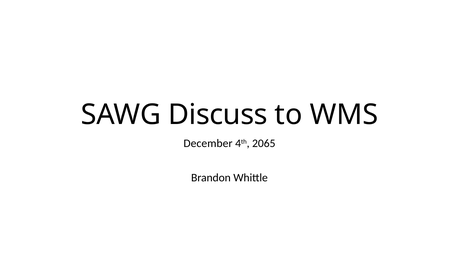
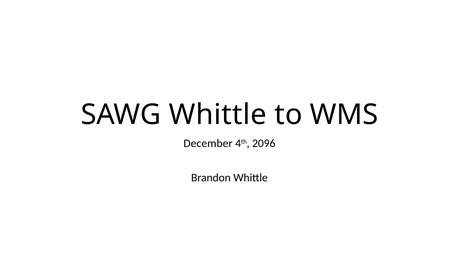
SAWG Discuss: Discuss -> Whittle
2065: 2065 -> 2096
